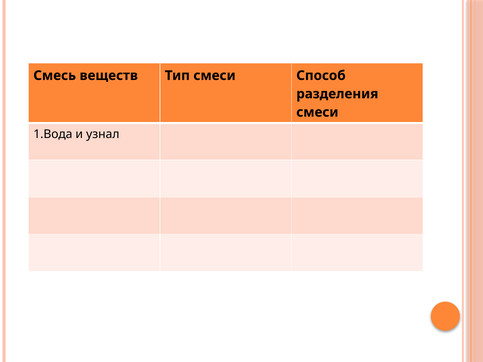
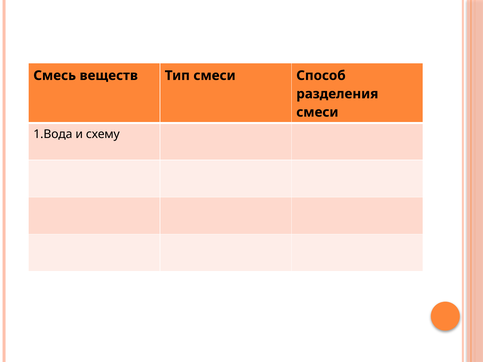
узнал: узнал -> схему
